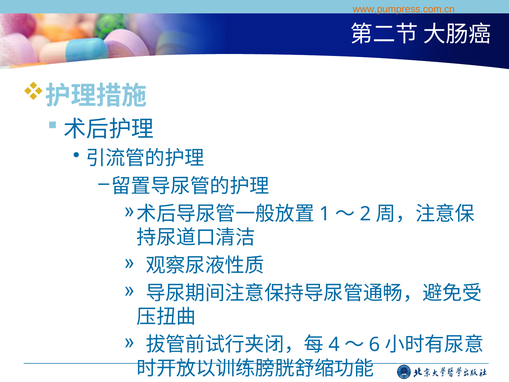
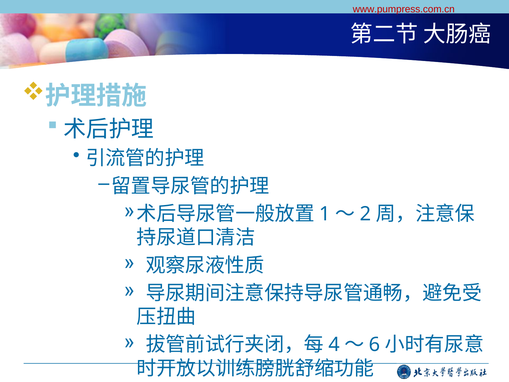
www.pumpress.com.cn colour: orange -> red
